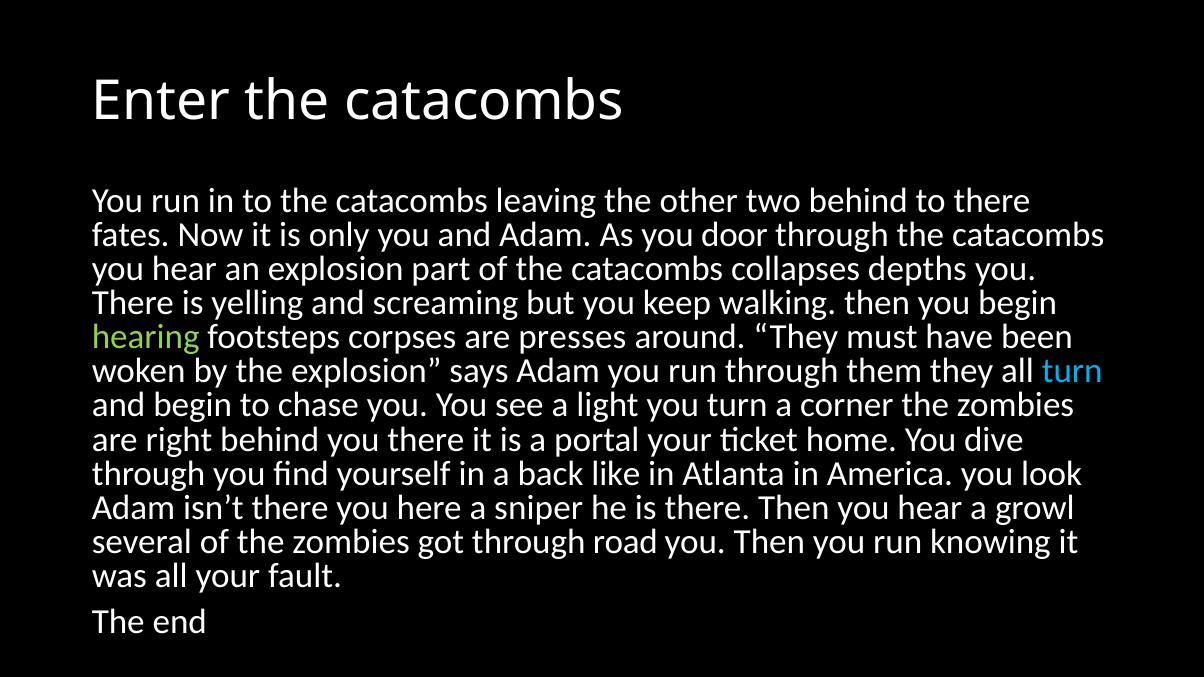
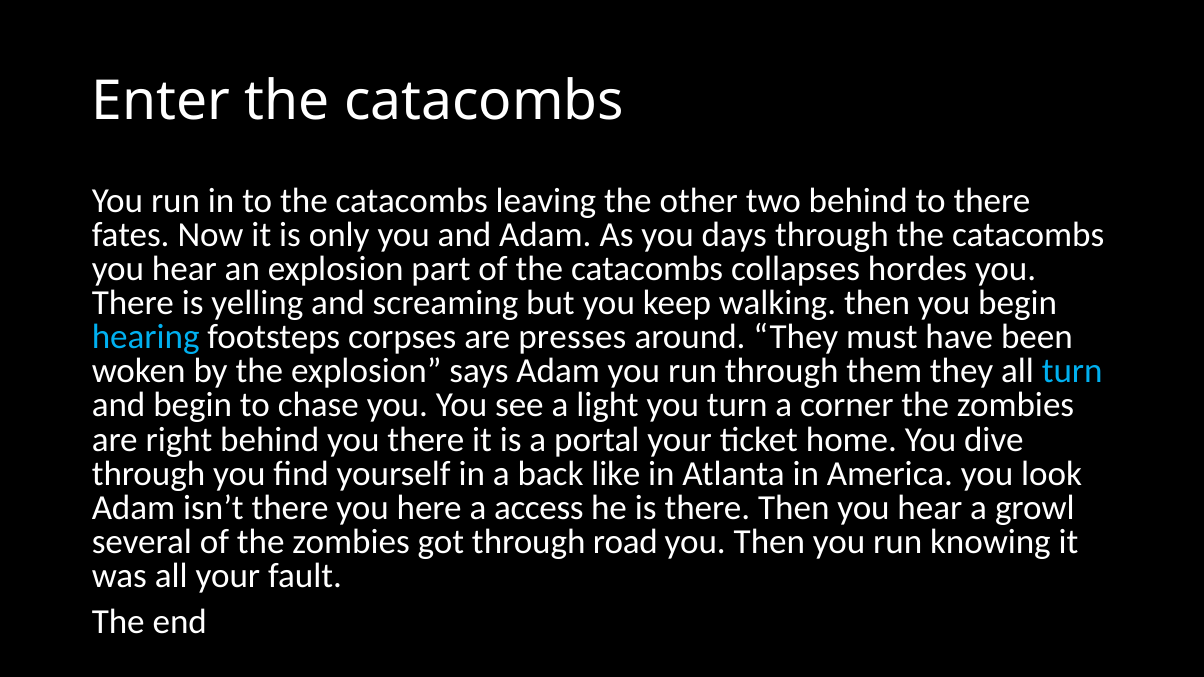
door: door -> days
depths: depths -> hordes
hearing colour: light green -> light blue
sniper: sniper -> access
